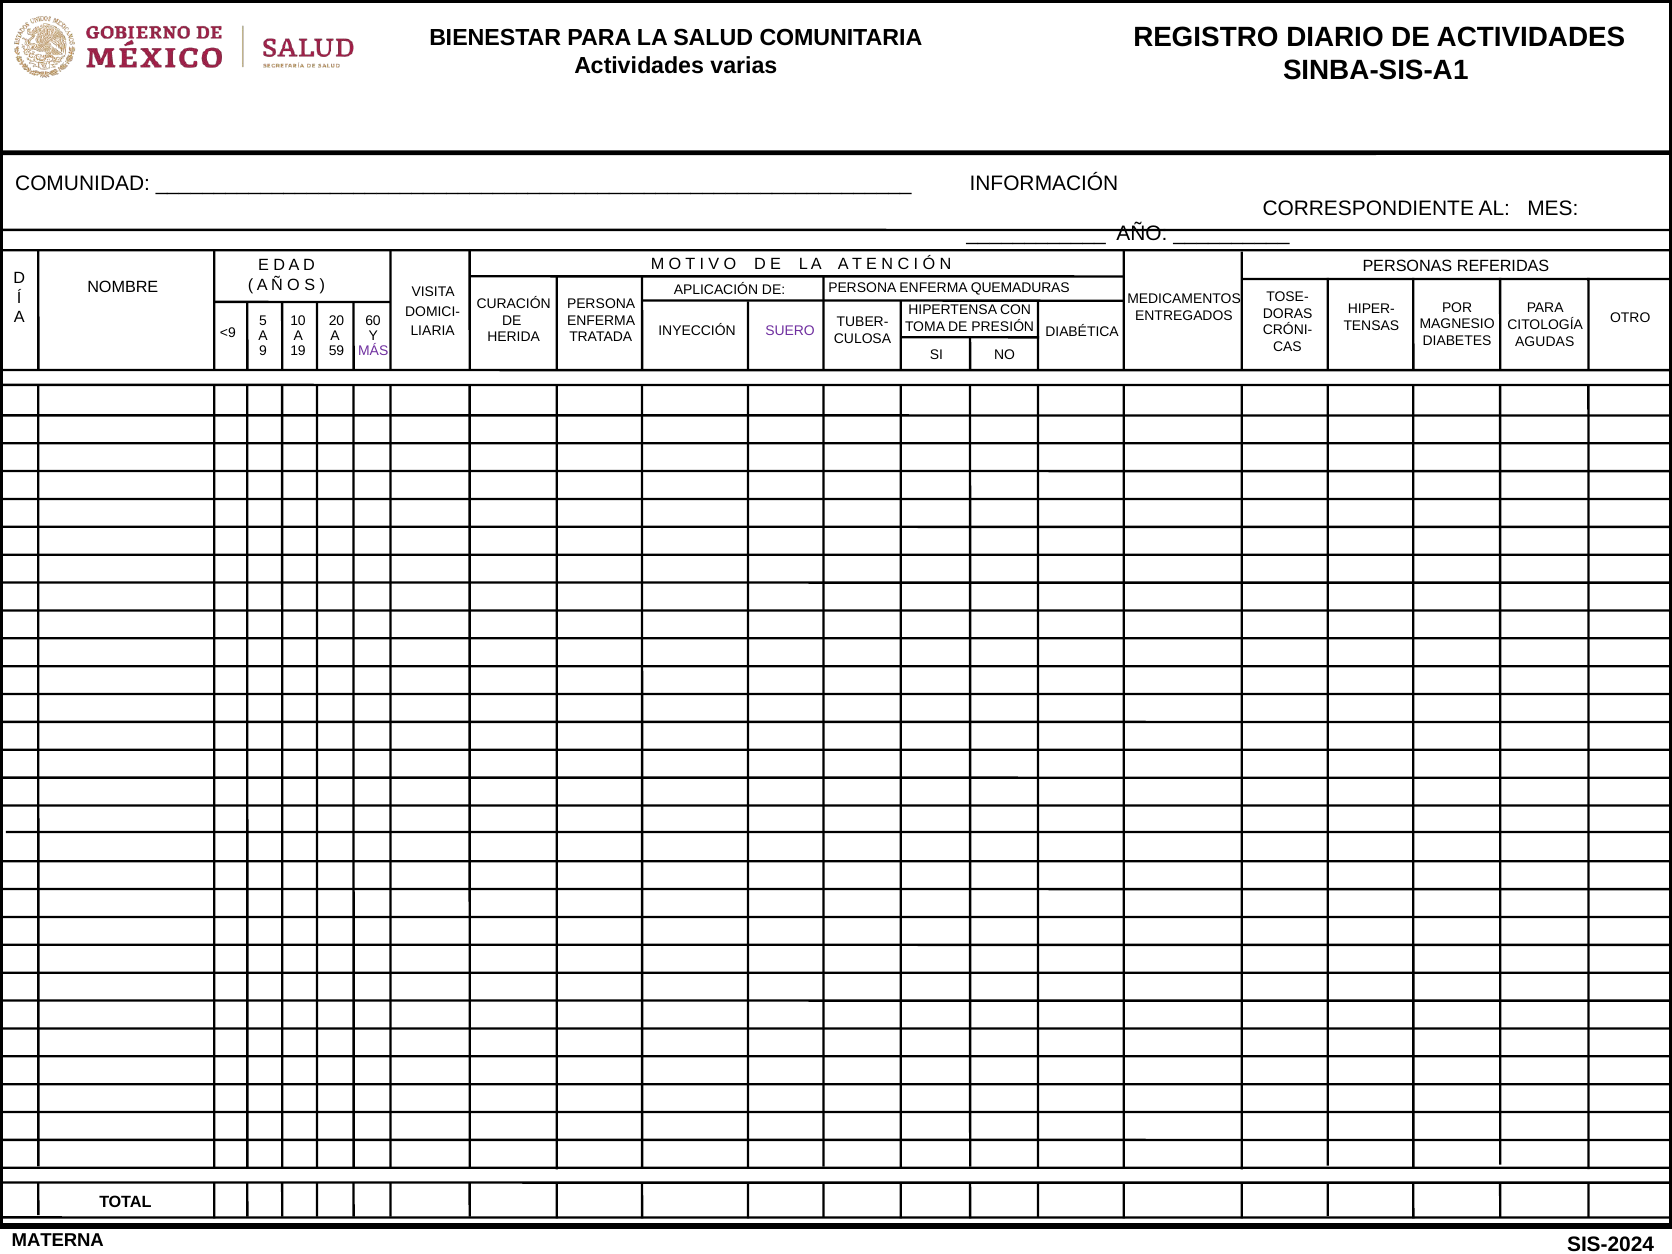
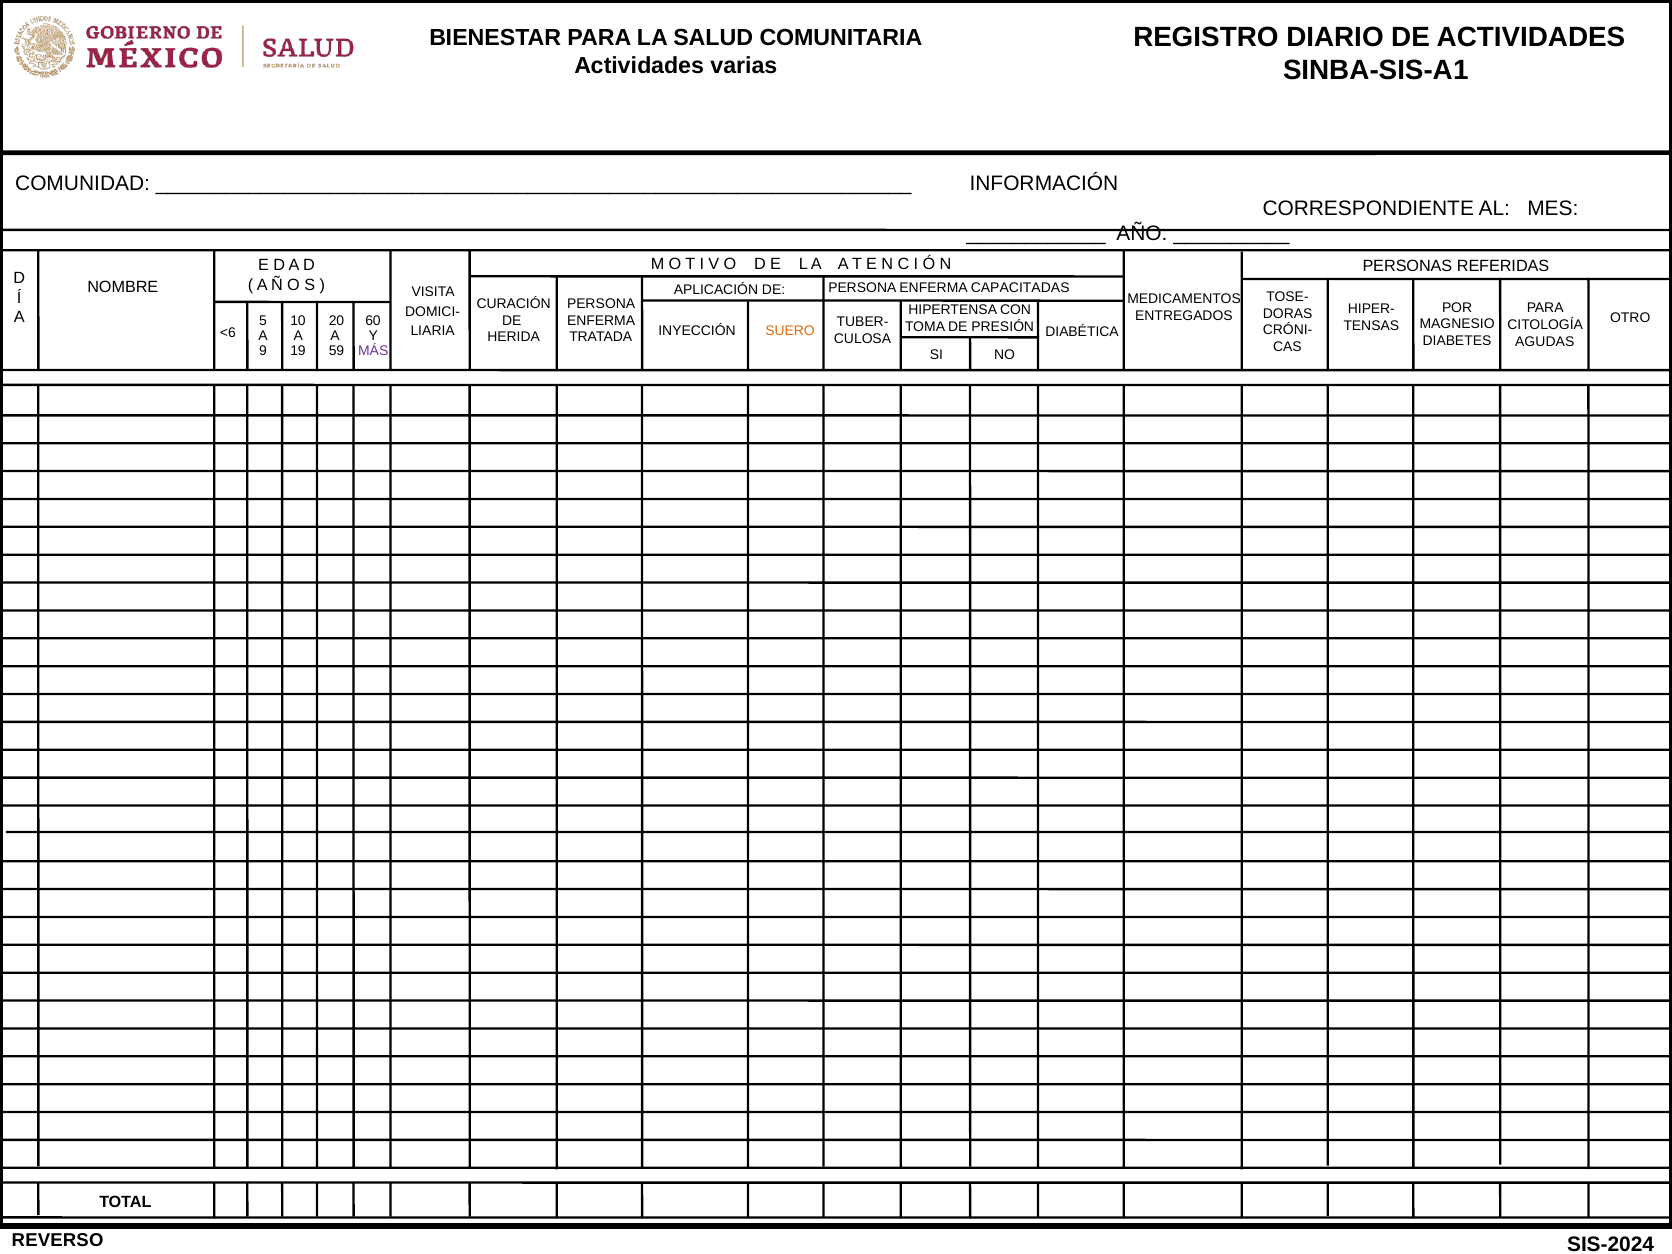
QUEMADURAS: QUEMADURAS -> CAPACITADAS
<9: <9 -> <6
SUERO colour: purple -> orange
MATERNA: MATERNA -> REVERSO
